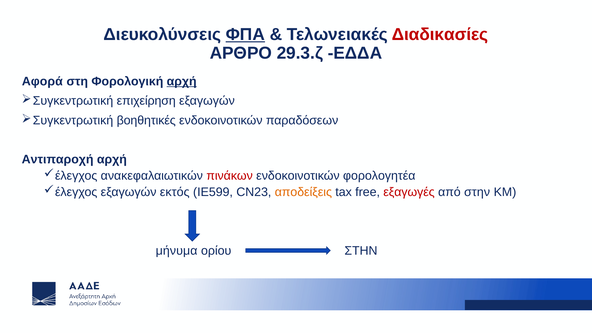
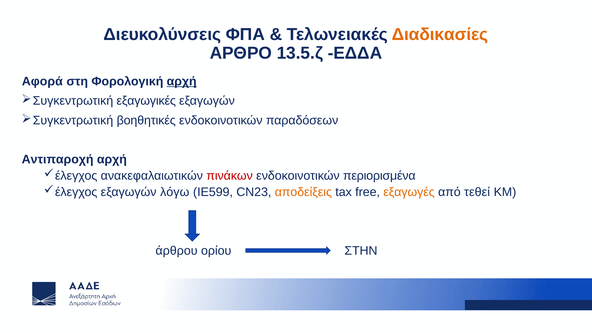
ΦΠΑ underline: present -> none
Διαδικασίες colour: red -> orange
29.3.ζ: 29.3.ζ -> 13.5.ζ
επιχείρηση: επιχείρηση -> εξαγωγικές
φορολογητέα: φορολογητέα -> περιορισμένα
εκτός: εκτός -> λόγω
εξαγωγές colour: red -> orange
από στην: στην -> τεθεί
μήνυμα: μήνυμα -> άρθρου
